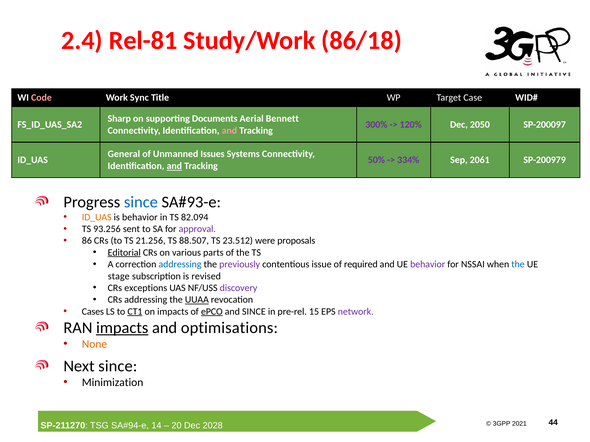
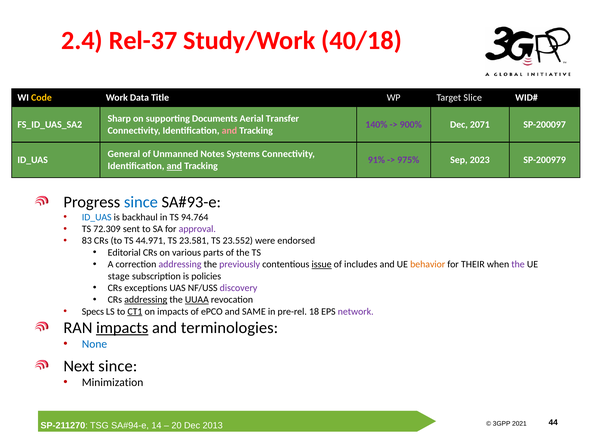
Rel-81: Rel-81 -> Rel-37
86/18: 86/18 -> 40/18
Code colour: pink -> yellow
Sync: Sync -> Data
Case: Case -> Slice
Bennett: Bennett -> Transfer
300%: 300% -> 140%
120%: 120% -> 900%
2050: 2050 -> 2071
Issues: Issues -> Notes
50%: 50% -> 91%
334%: 334% -> 975%
2061: 2061 -> 2023
ID_UAS at (97, 217) colour: orange -> blue
is behavior: behavior -> backhaul
82.094: 82.094 -> 94.764
93.256: 93.256 -> 72.309
86: 86 -> 83
21.256: 21.256 -> 44.971
88.507: 88.507 -> 23.581
23.512: 23.512 -> 23.552
proposals: proposals -> endorsed
Editorial underline: present -> none
addressing at (180, 265) colour: blue -> purple
issue underline: none -> present
required: required -> includes
behavior at (428, 265) colour: purple -> orange
NSSAI: NSSAI -> THEIR
the at (518, 265) colour: blue -> purple
revised: revised -> policies
addressing at (146, 300) underline: none -> present
Cases: Cases -> Specs
ePCO underline: present -> none
and SINCE: SINCE -> SAME
15: 15 -> 18
optimisations: optimisations -> terminologies
None colour: orange -> blue
2028: 2028 -> 2013
